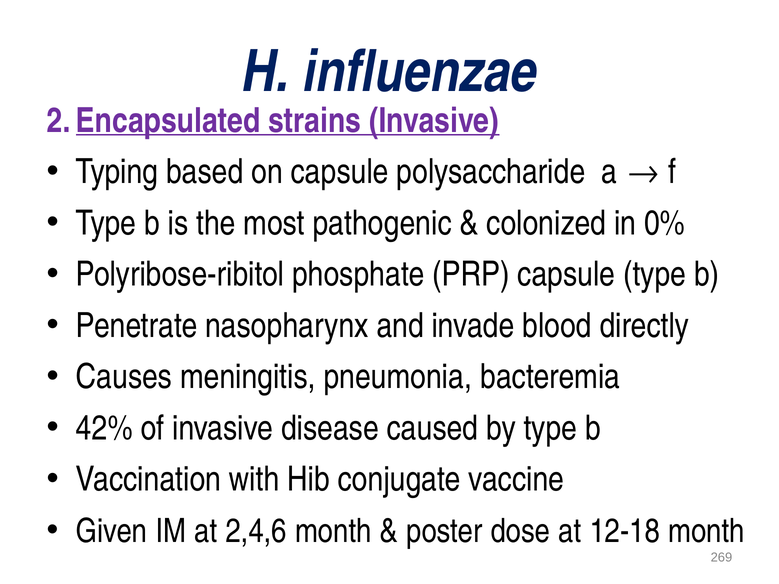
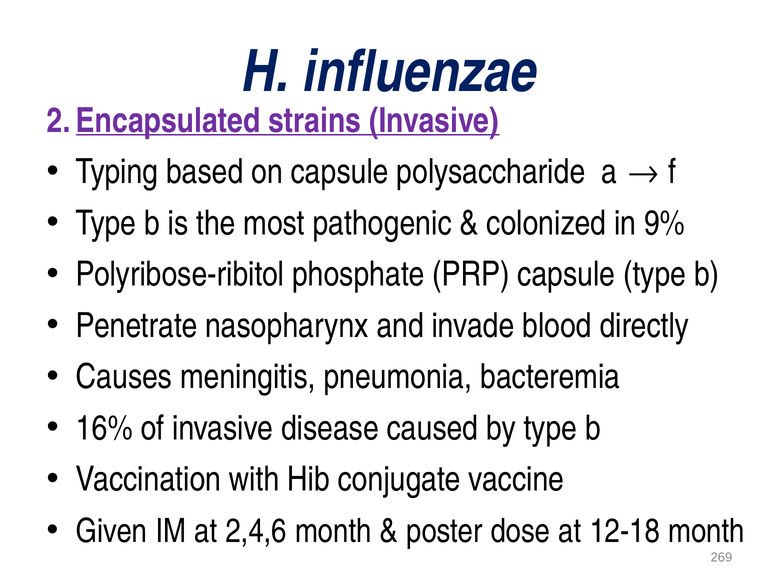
0%: 0% -> 9%
42%: 42% -> 16%
